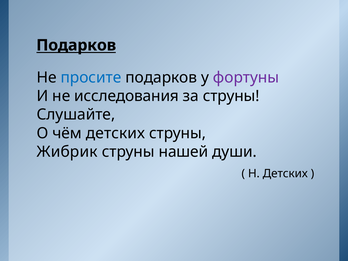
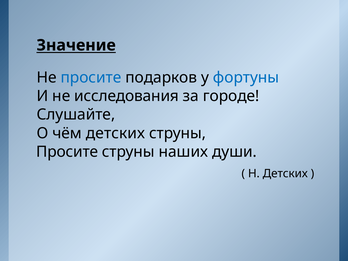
Подарков at (76, 45): Подарков -> Значение
фортуны colour: purple -> blue
за струны: струны -> городе
Жибрик at (67, 152): Жибрик -> Просите
нашей: нашей -> наших
